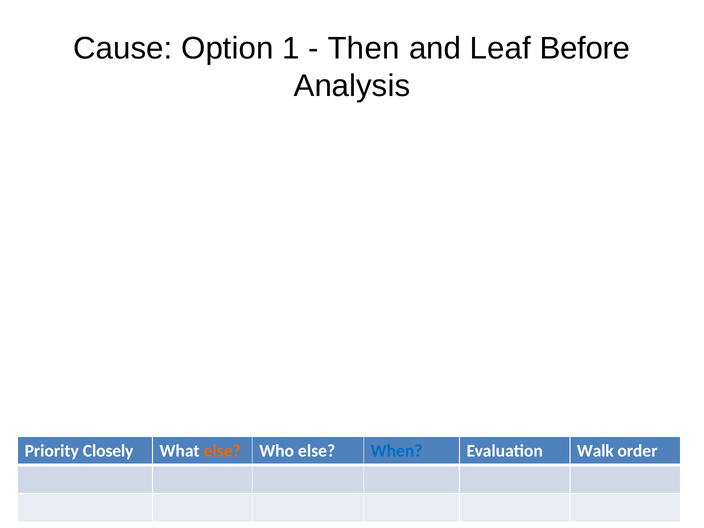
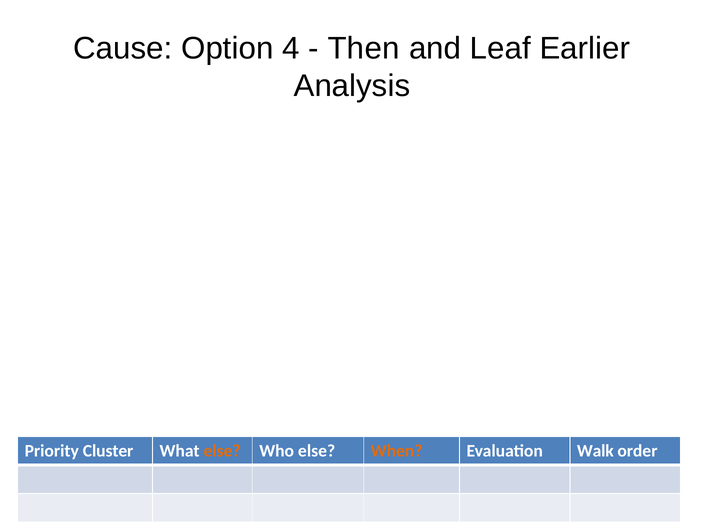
1: 1 -> 4
Before: Before -> Earlier
Closely: Closely -> Cluster
When colour: blue -> orange
